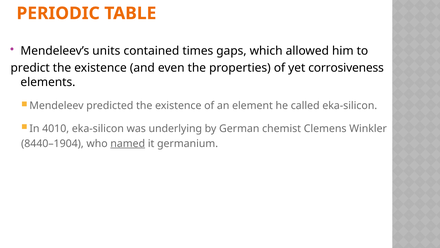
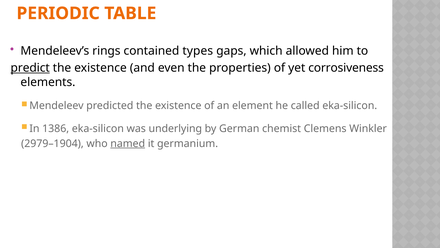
units: units -> rings
times: times -> types
predict underline: none -> present
4010: 4010 -> 1386
8440–1904: 8440–1904 -> 2979–1904
